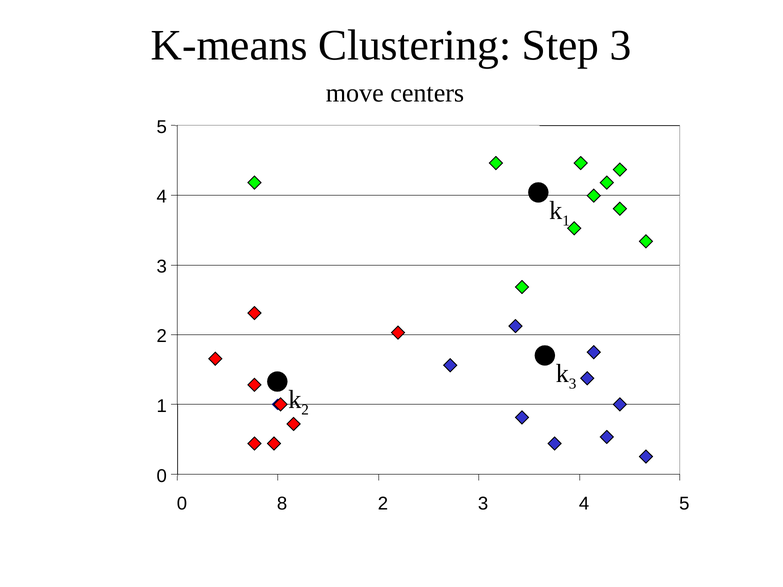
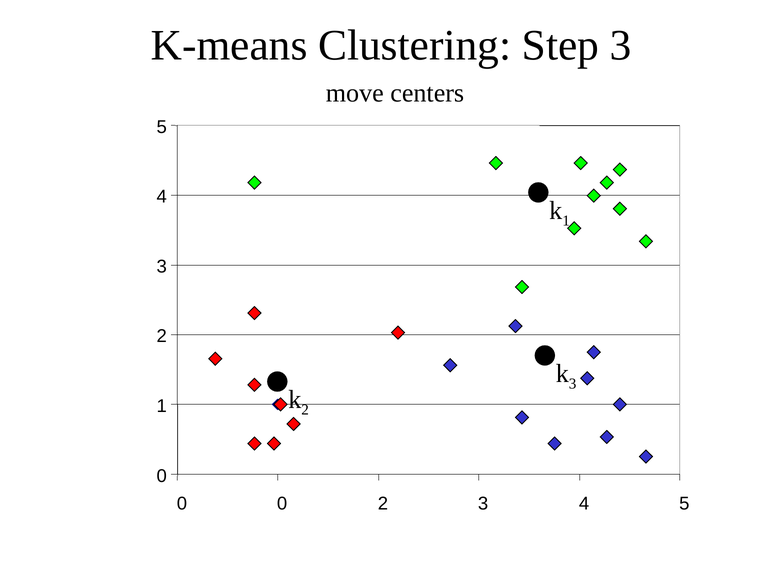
0 8: 8 -> 0
